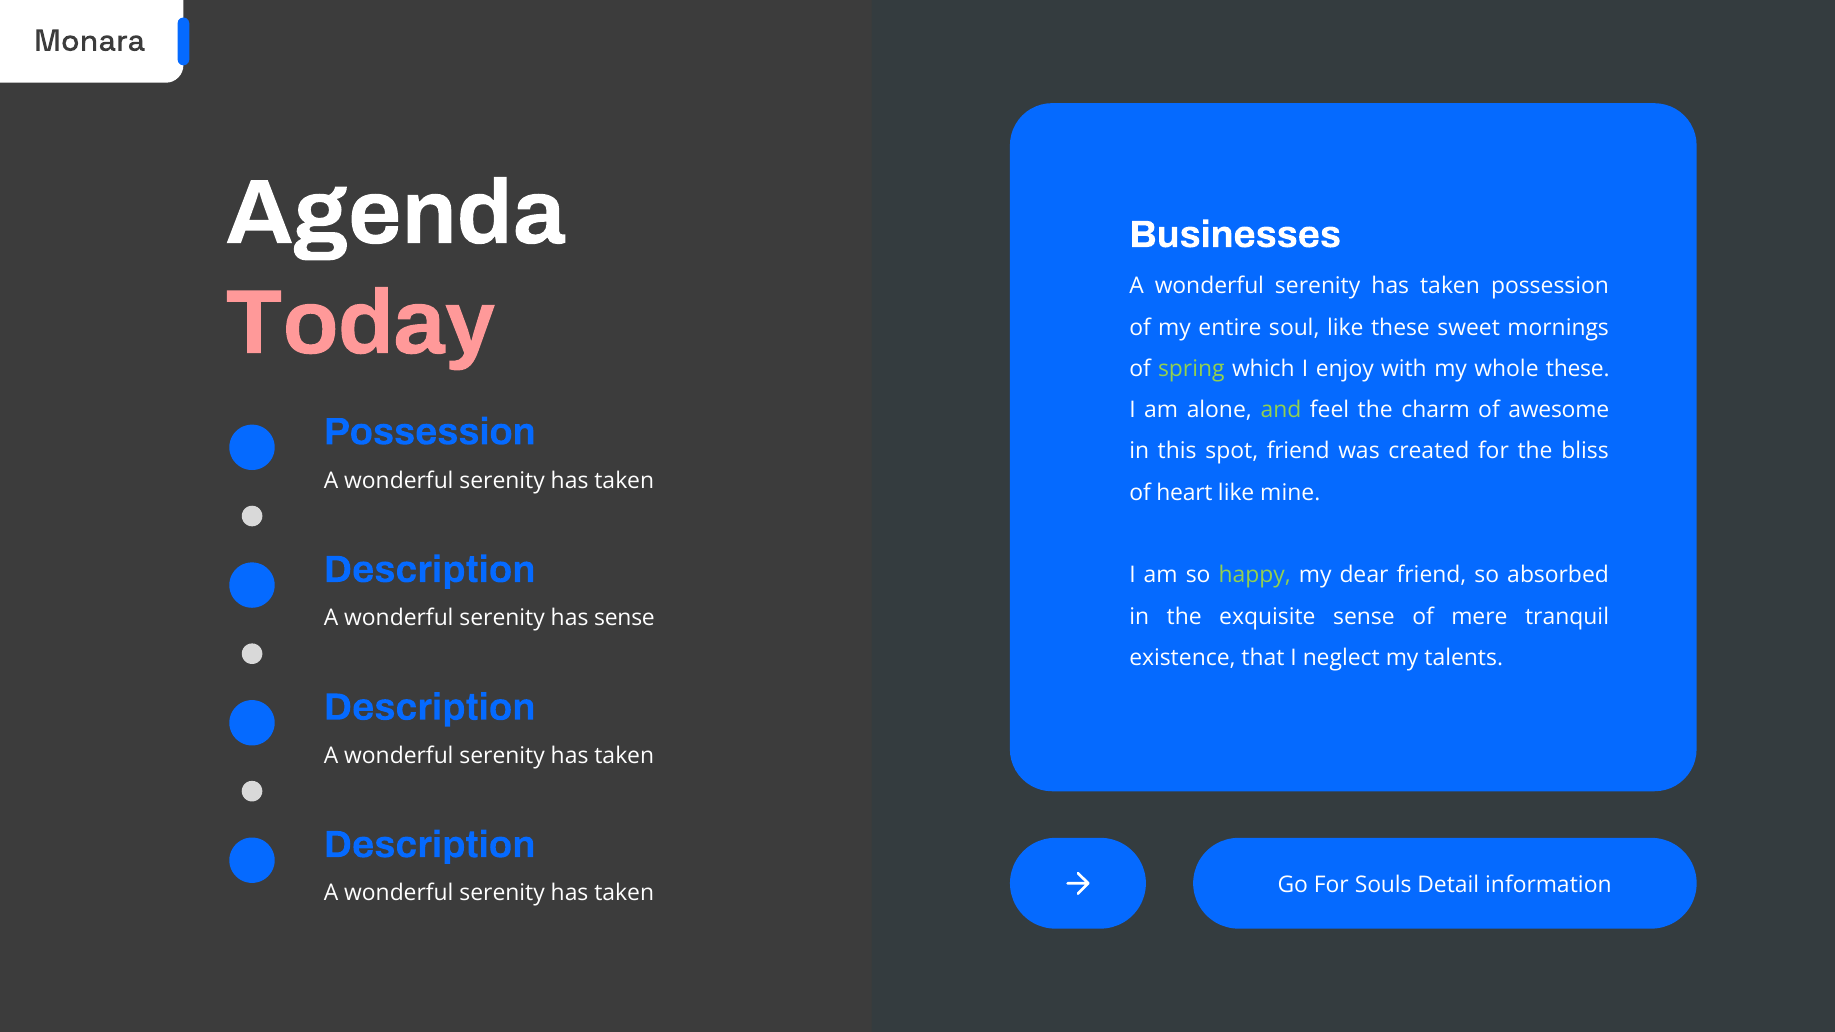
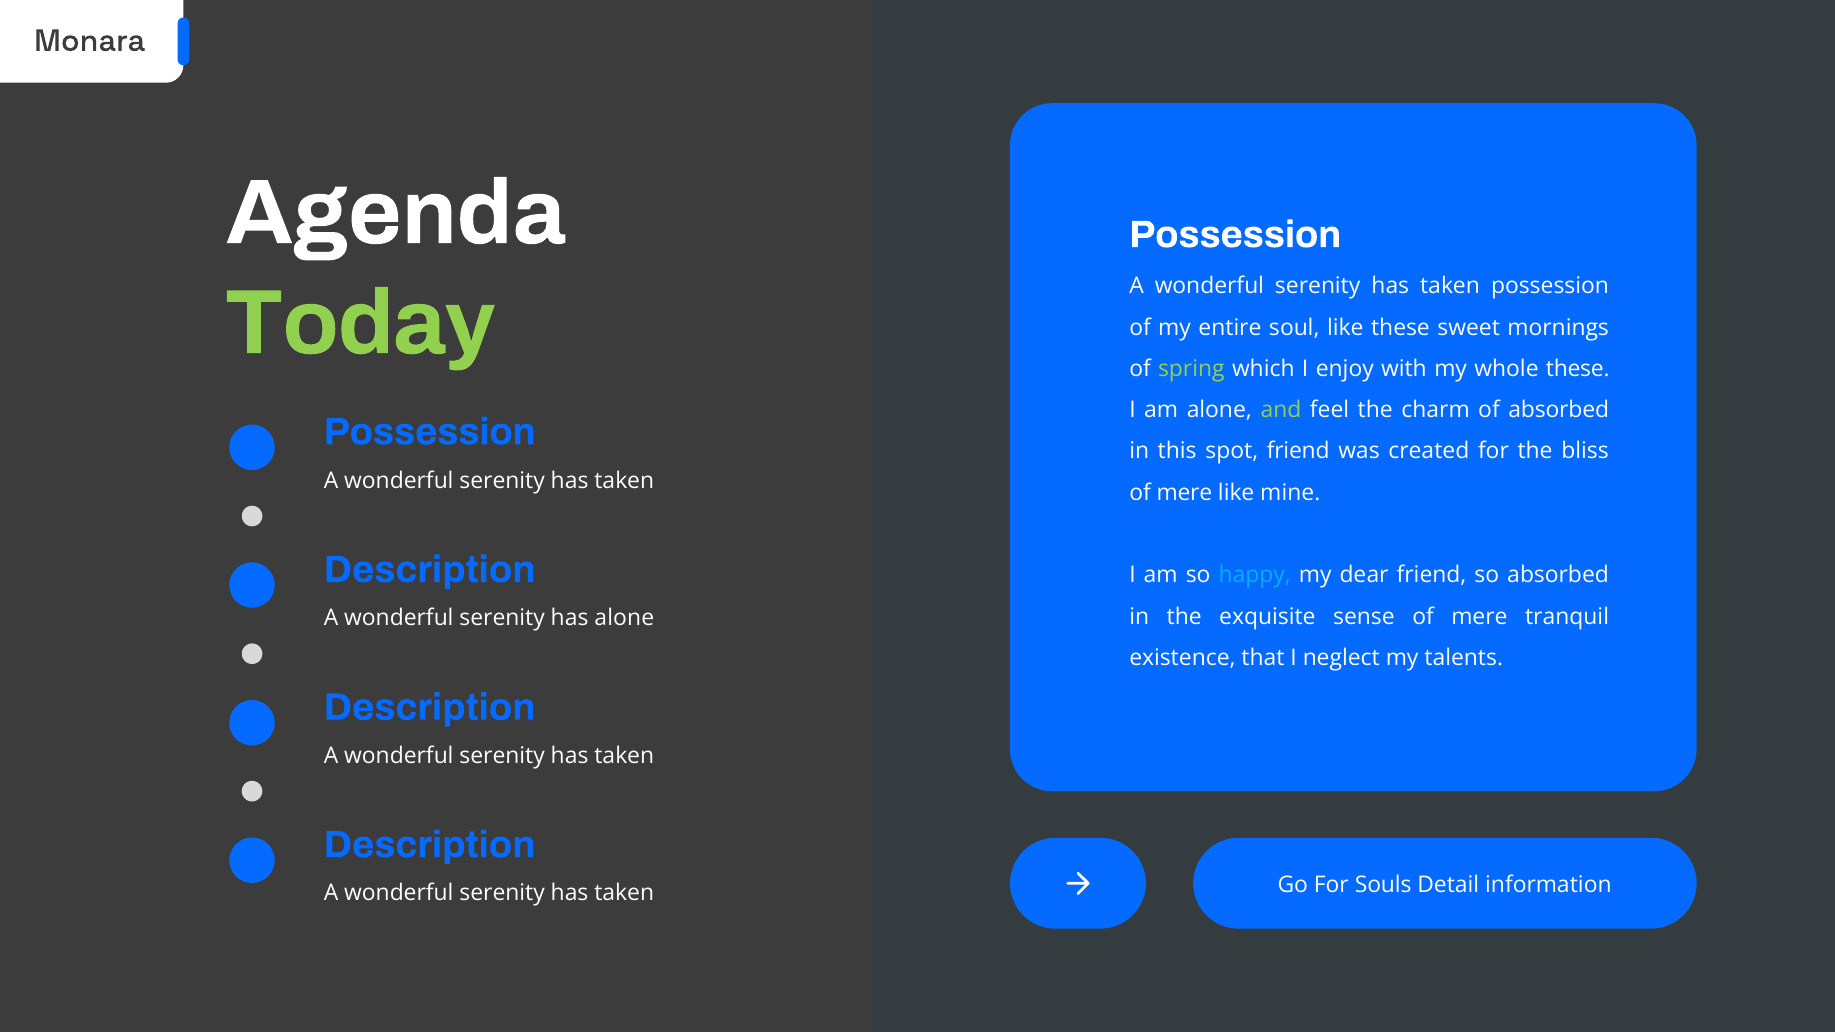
Businesses at (1235, 235): Businesses -> Possession
Today colour: pink -> light green
of awesome: awesome -> absorbed
heart at (1184, 493): heart -> mere
happy colour: light green -> light blue
has sense: sense -> alone
